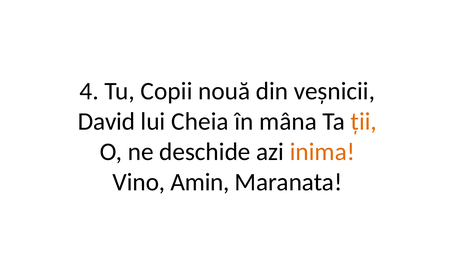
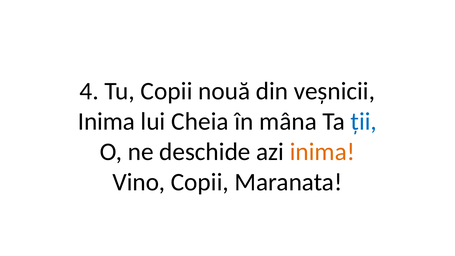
David at (106, 121): David -> Inima
ții colour: orange -> blue
Vino Amin: Amin -> Copii
